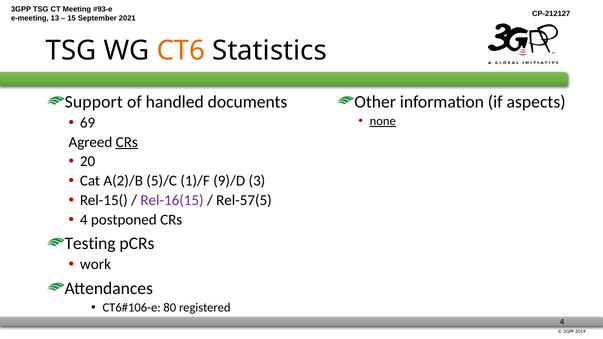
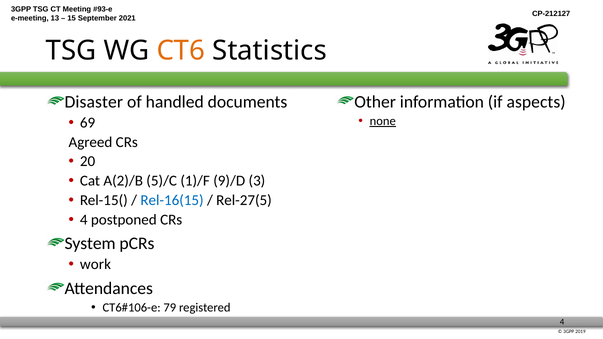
Support: Support -> Disaster
CRs at (127, 142) underline: present -> none
Rel-16(15 colour: purple -> blue
Rel-57(5: Rel-57(5 -> Rel-27(5
Testing: Testing -> System
80: 80 -> 79
